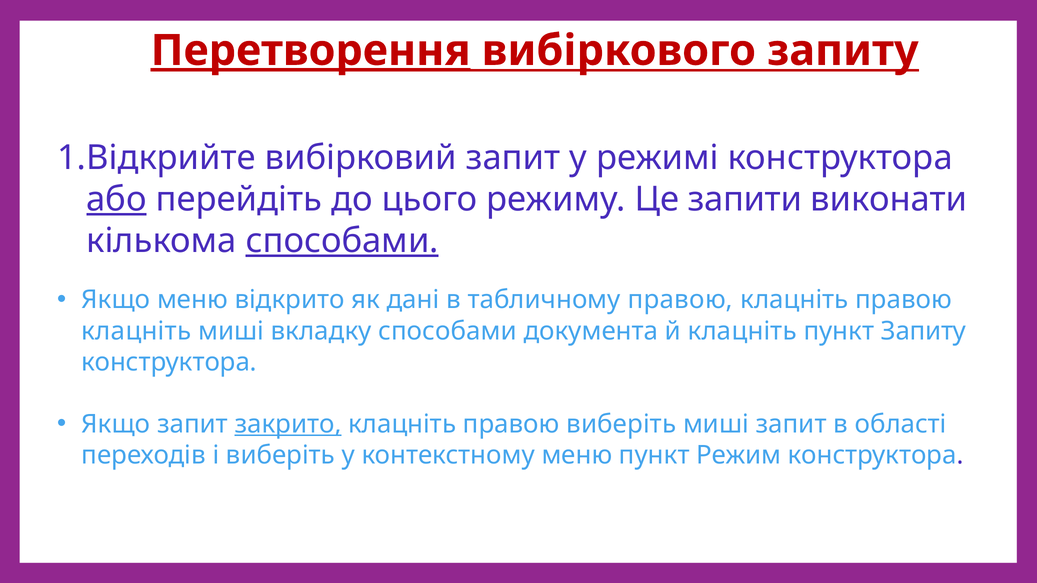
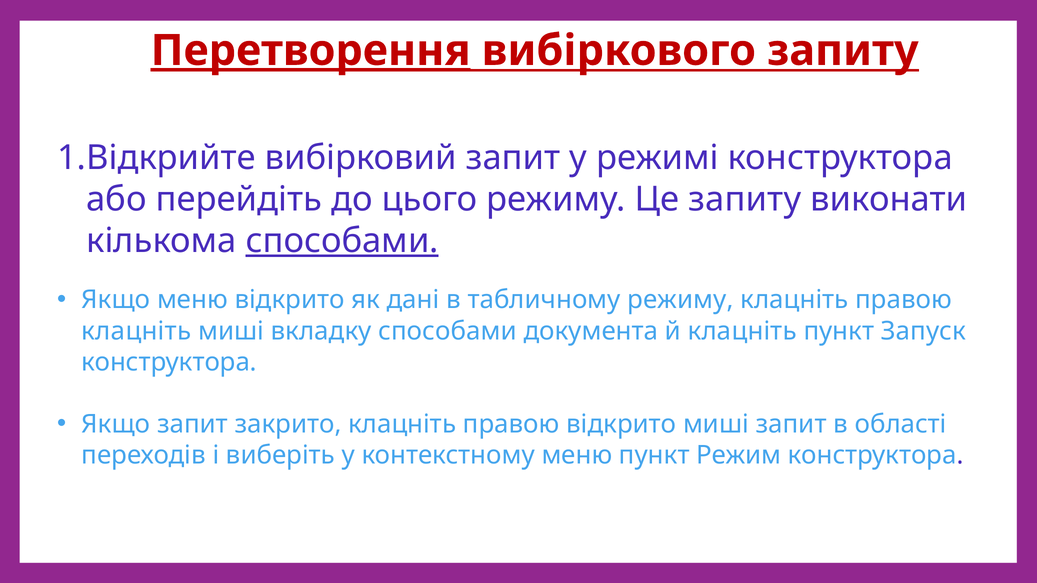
або underline: present -> none
Це запити: запити -> запиту
табличному правою: правою -> режиму
пункт Запиту: Запиту -> Запуск
закрито underline: present -> none
правою виберіть: виберіть -> відкрито
